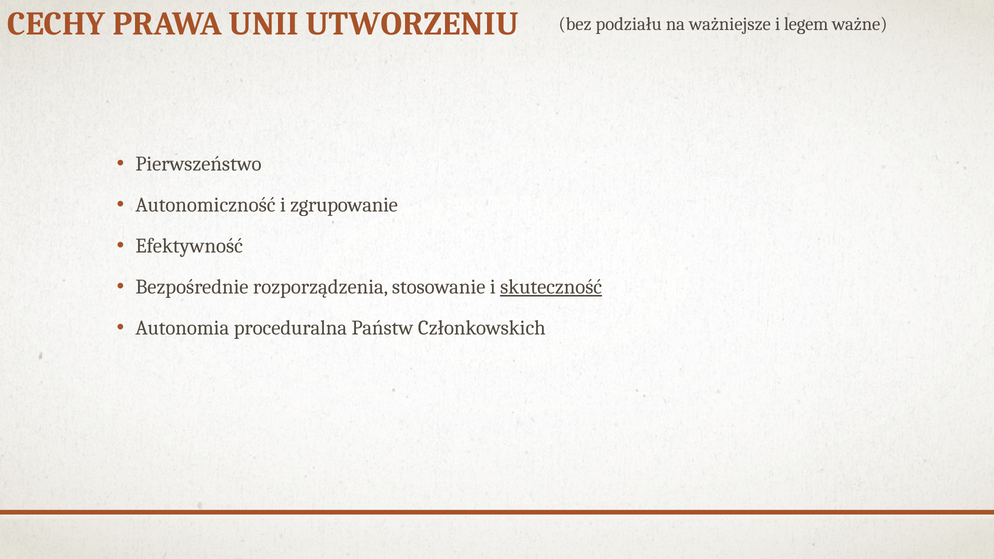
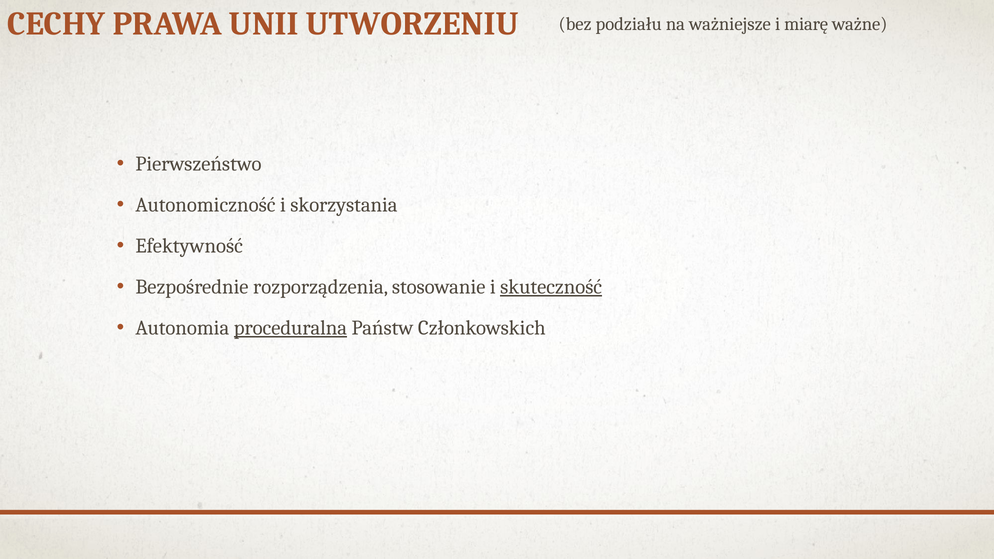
legem: legem -> miarę
zgrupowanie: zgrupowanie -> skorzystania
proceduralna underline: none -> present
